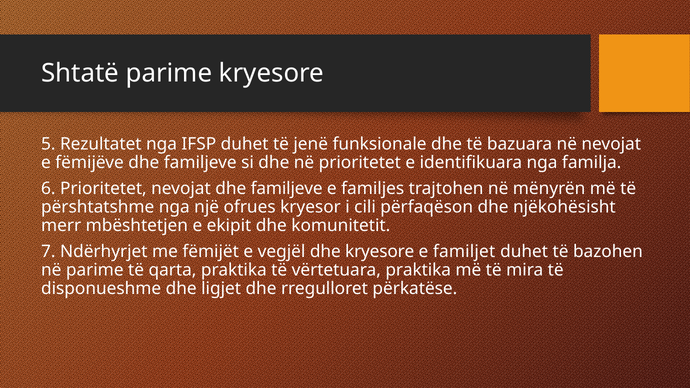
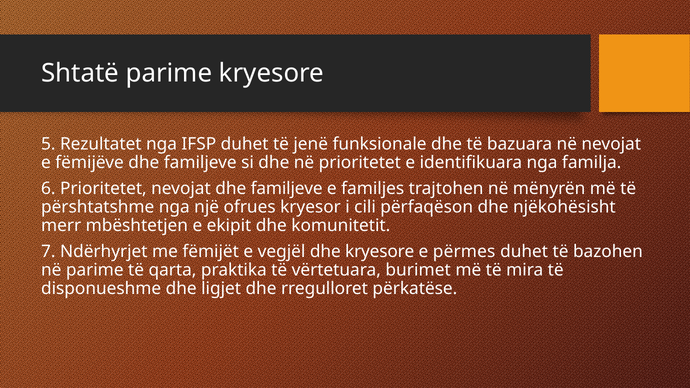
familjet: familjet -> përmes
vërtetuara praktika: praktika -> burimet
